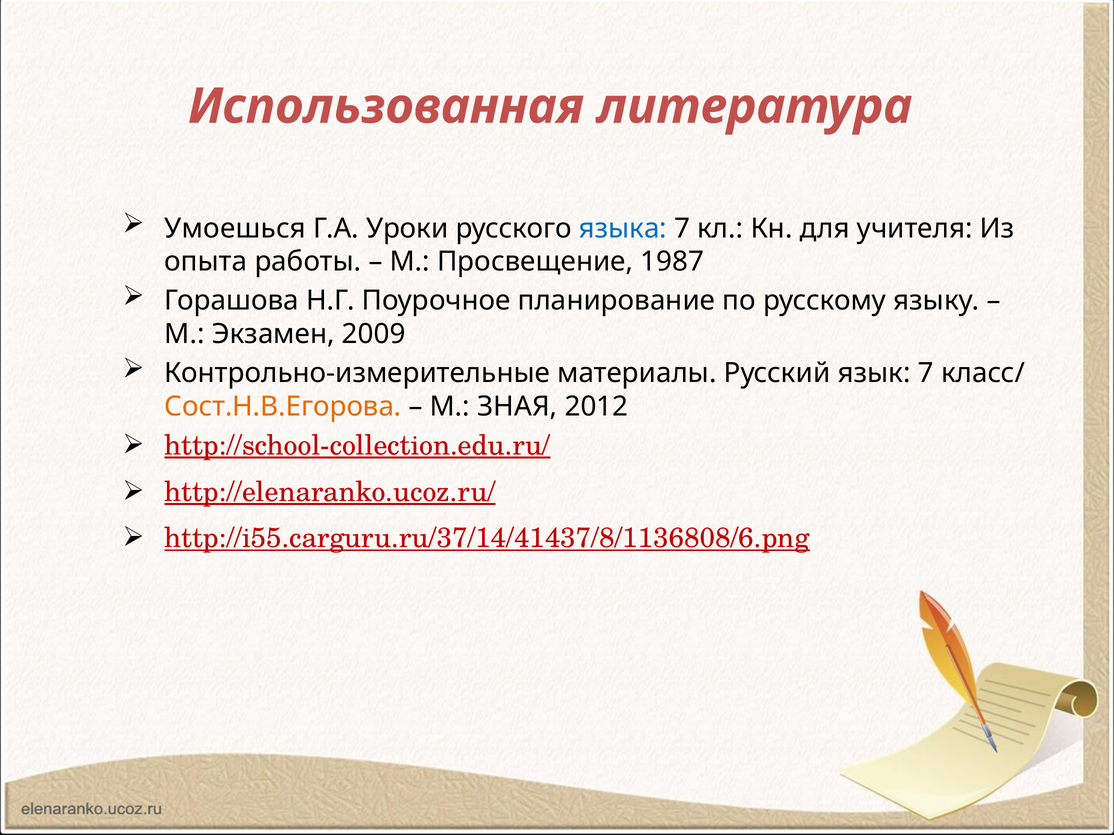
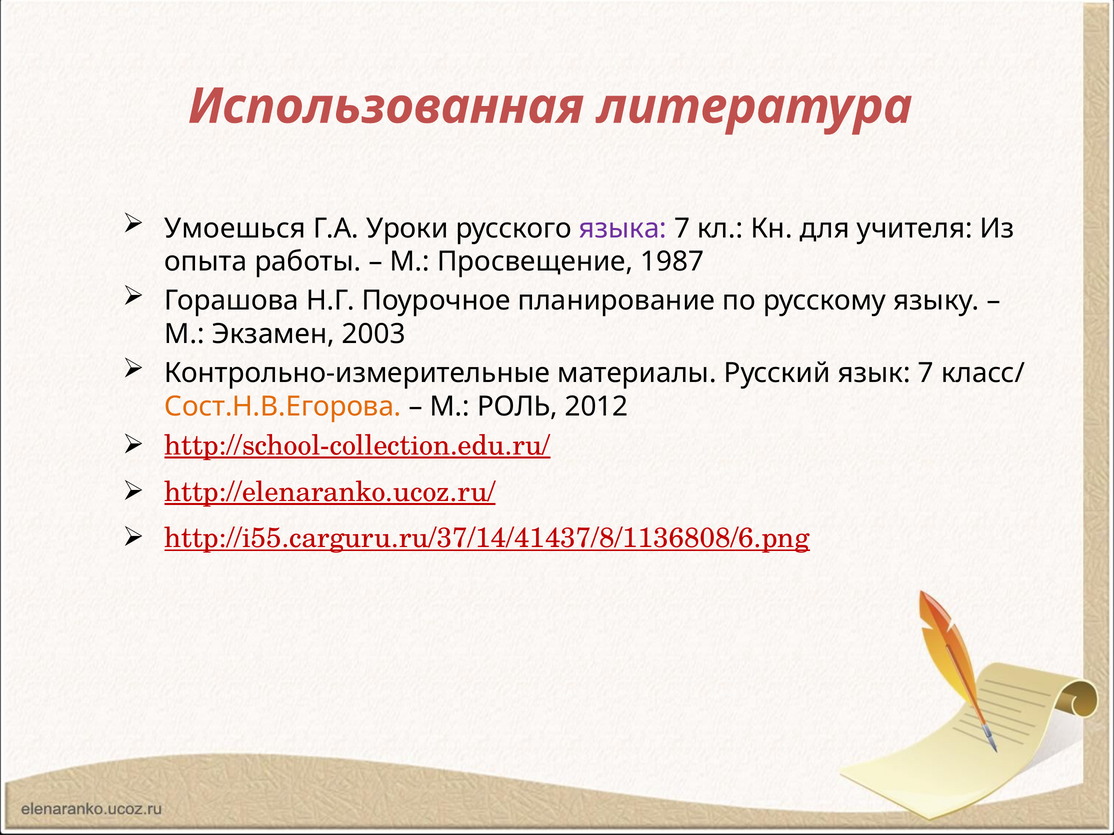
языка colour: blue -> purple
2009: 2009 -> 2003
ЗНАЯ: ЗНАЯ -> РОЛЬ
